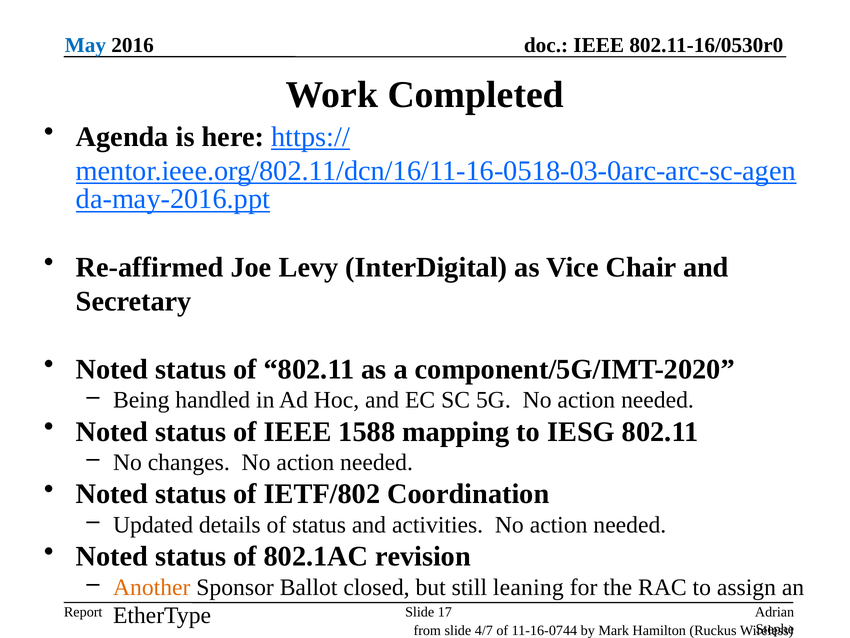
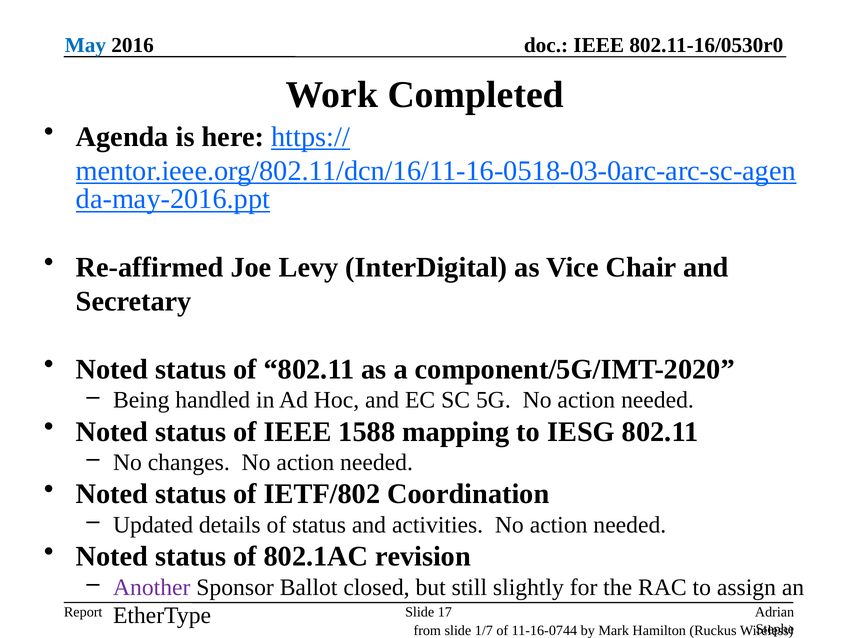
Another colour: orange -> purple
leaning: leaning -> slightly
4/7: 4/7 -> 1/7
